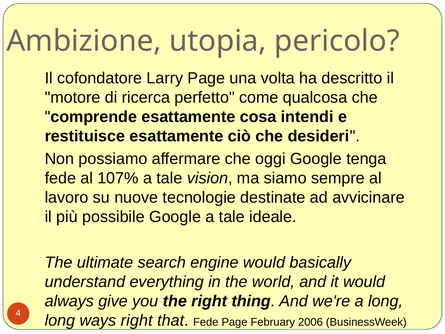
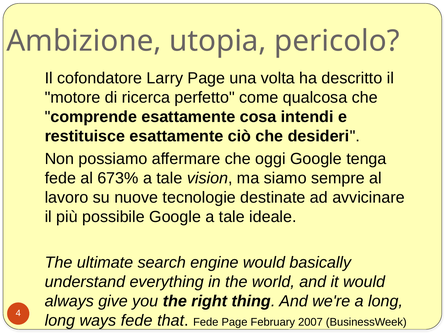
107%: 107% -> 673%
ways right: right -> fede
2006: 2006 -> 2007
